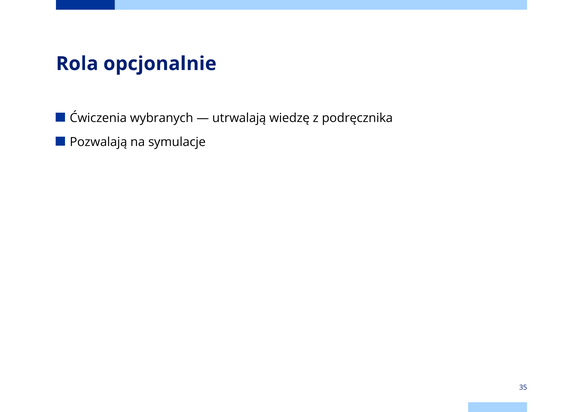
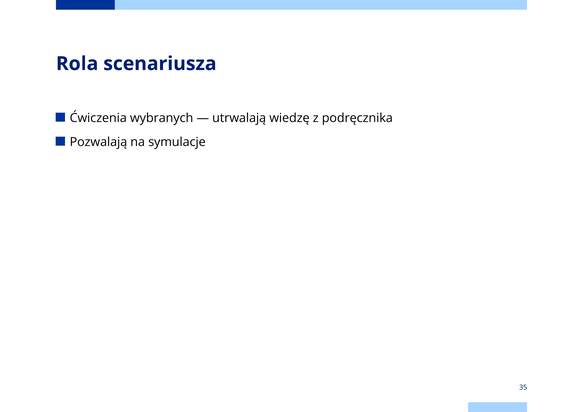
opcjonalnie: opcjonalnie -> scenariusza
